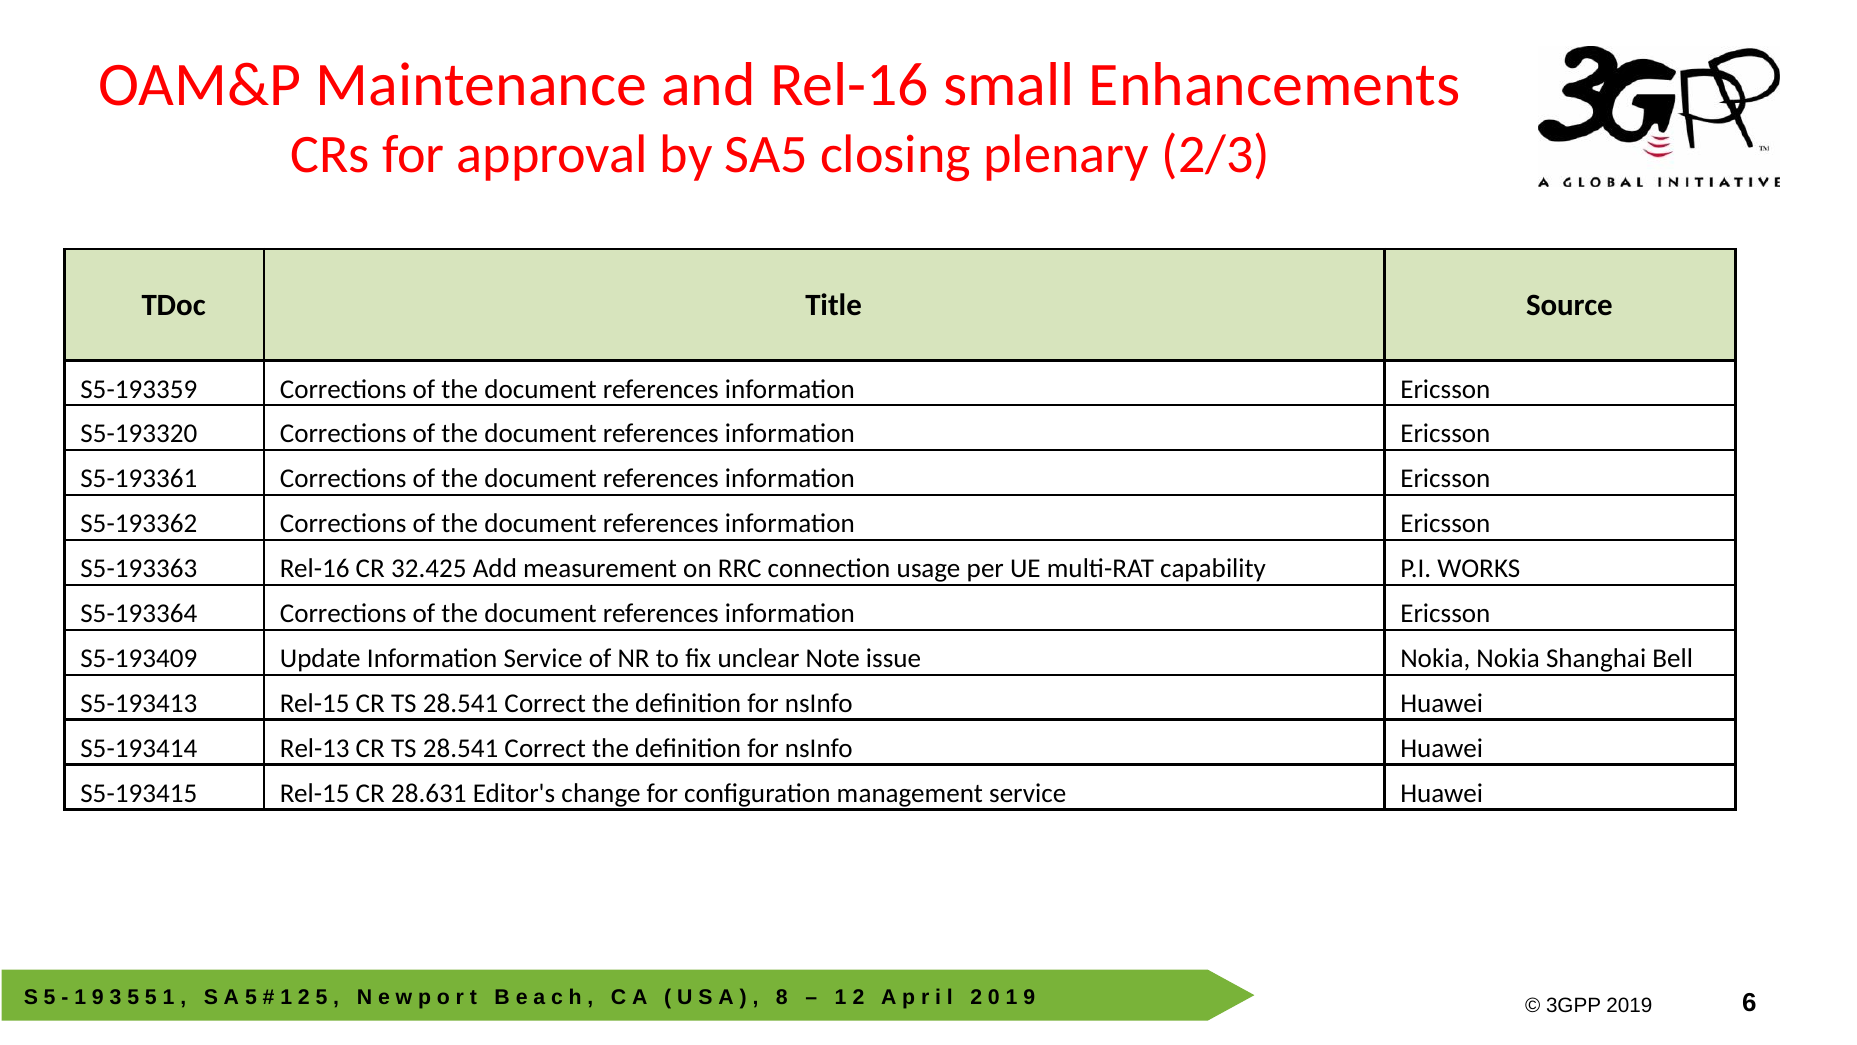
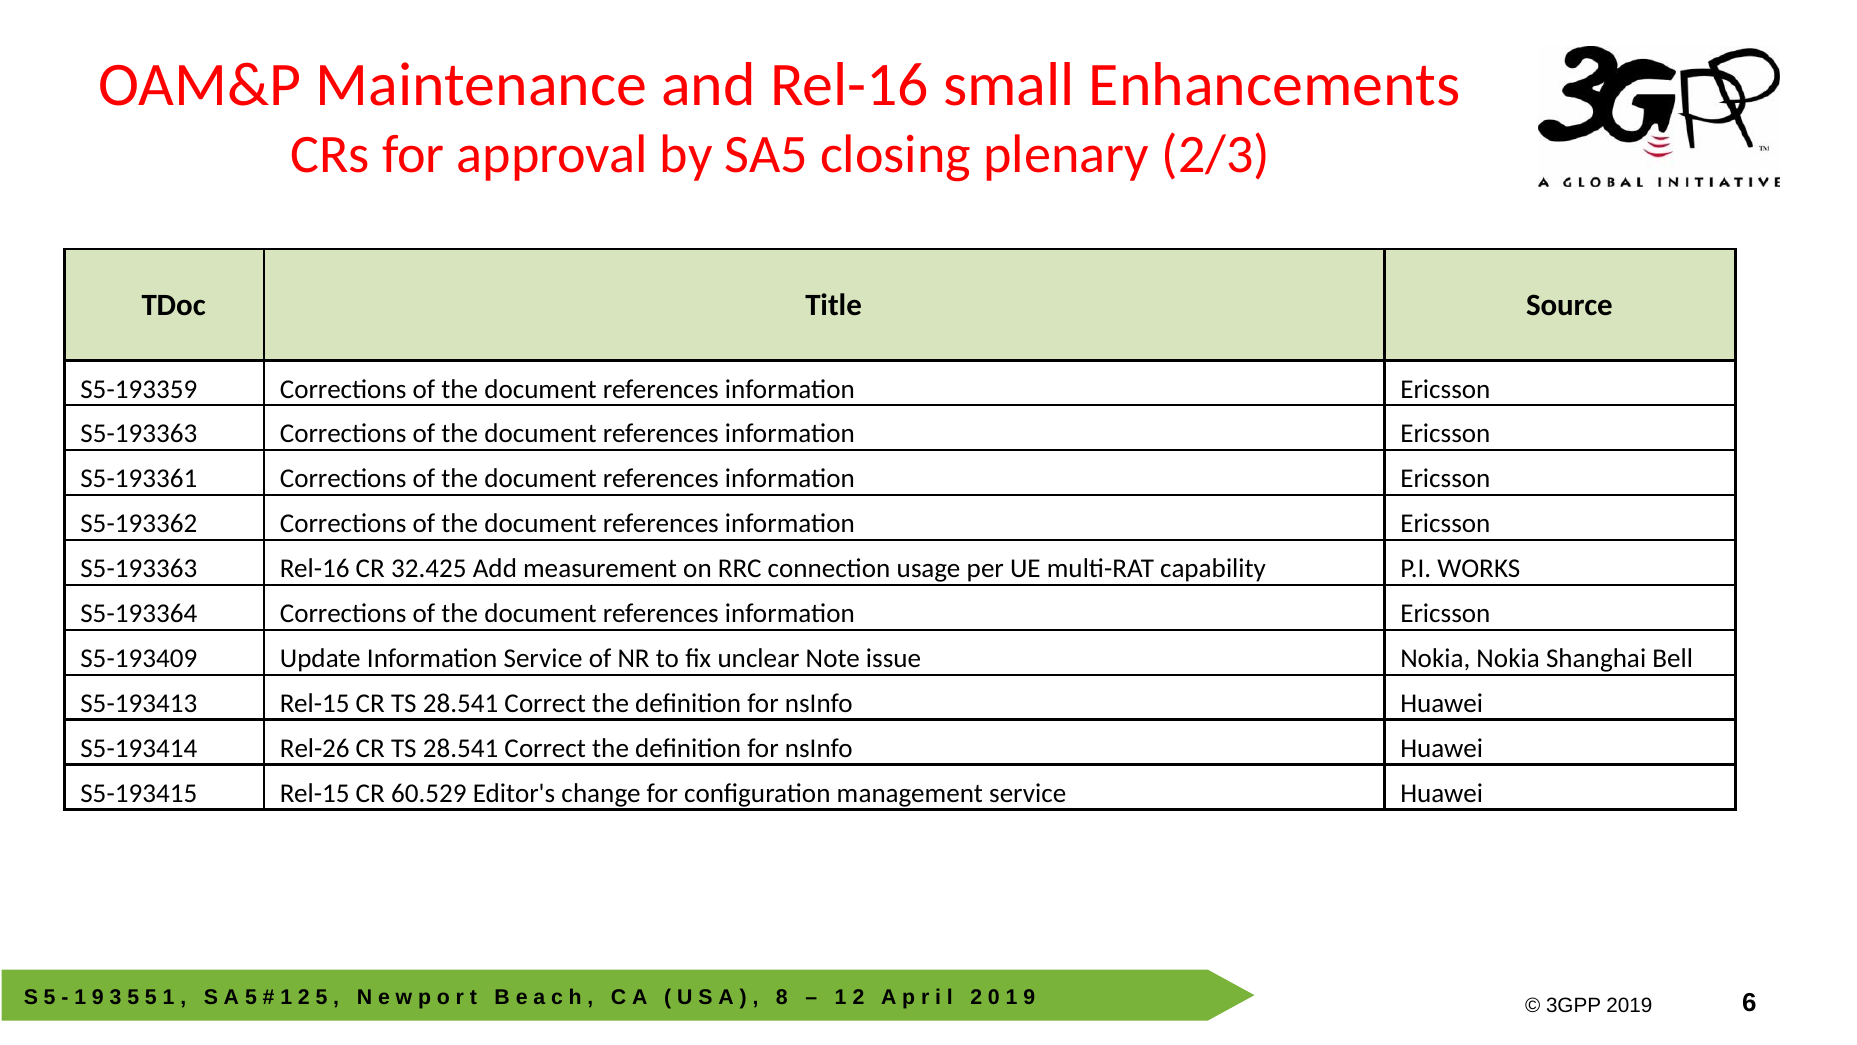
S5-193320 at (139, 434): S5-193320 -> S5-193363
Rel-13: Rel-13 -> Rel-26
28.631: 28.631 -> 60.529
